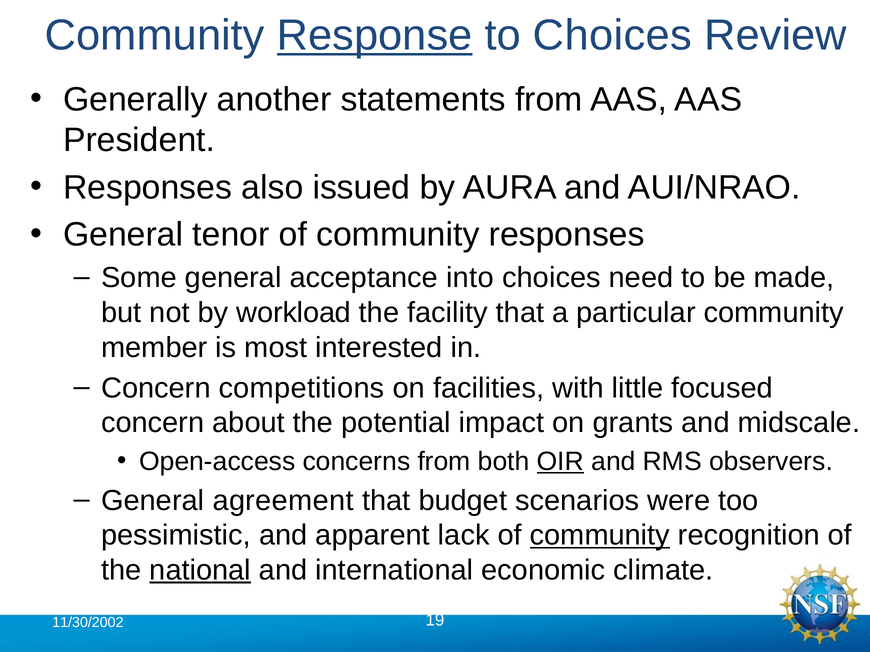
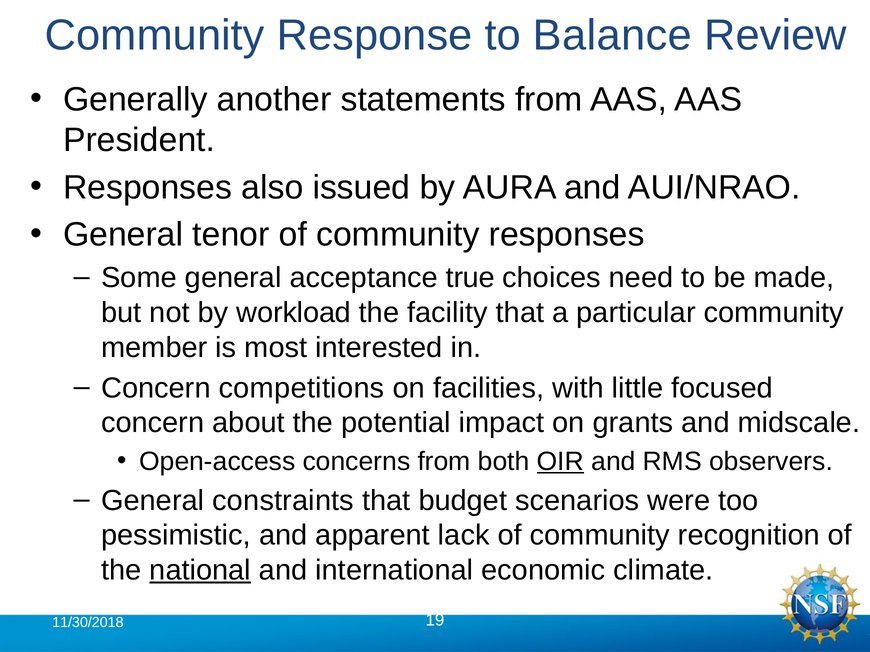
Response underline: present -> none
to Choices: Choices -> Balance
into: into -> true
agreement: agreement -> constraints
community at (600, 536) underline: present -> none
11/30/2002: 11/30/2002 -> 11/30/2018
